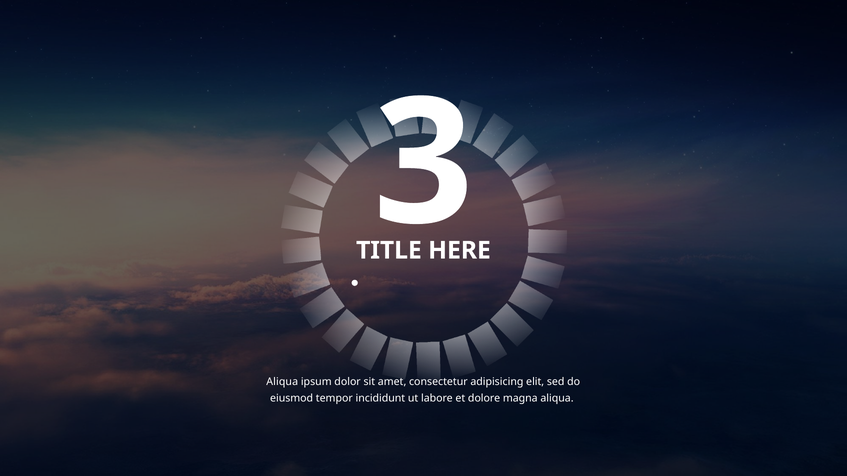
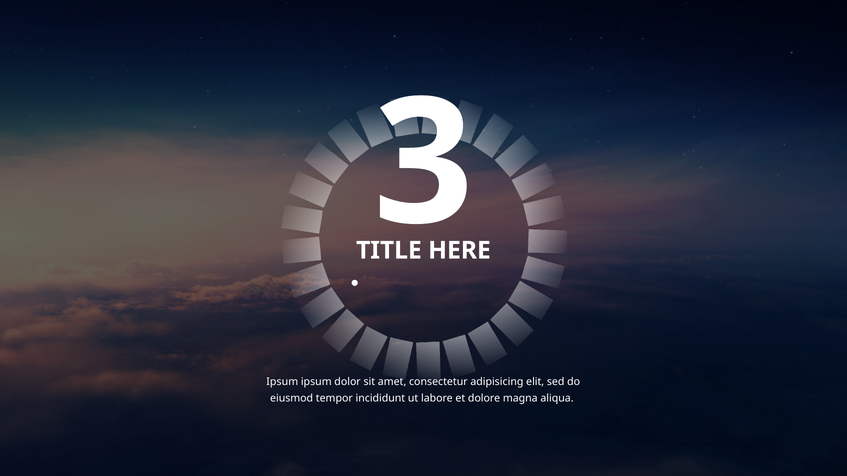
Aliqua at (282, 382): Aliqua -> Ipsum
